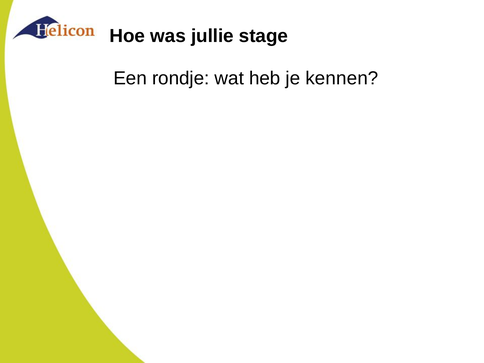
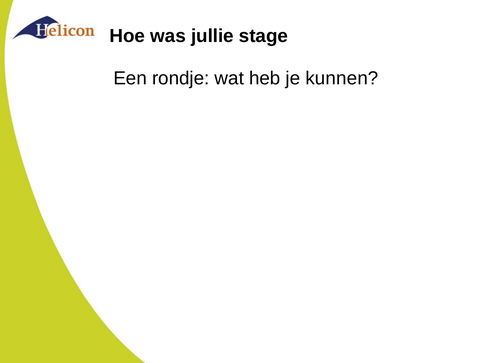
kennen: kennen -> kunnen
